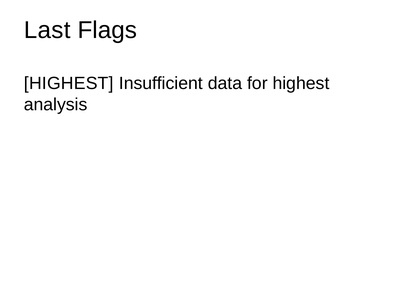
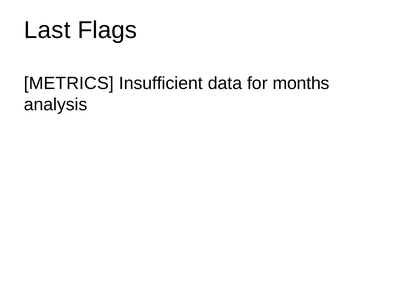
HIGHEST at (69, 83): HIGHEST -> METRICS
for highest: highest -> months
